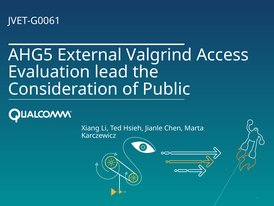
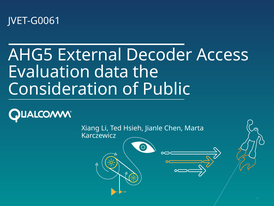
Valgrind: Valgrind -> Decoder
lead: lead -> data
